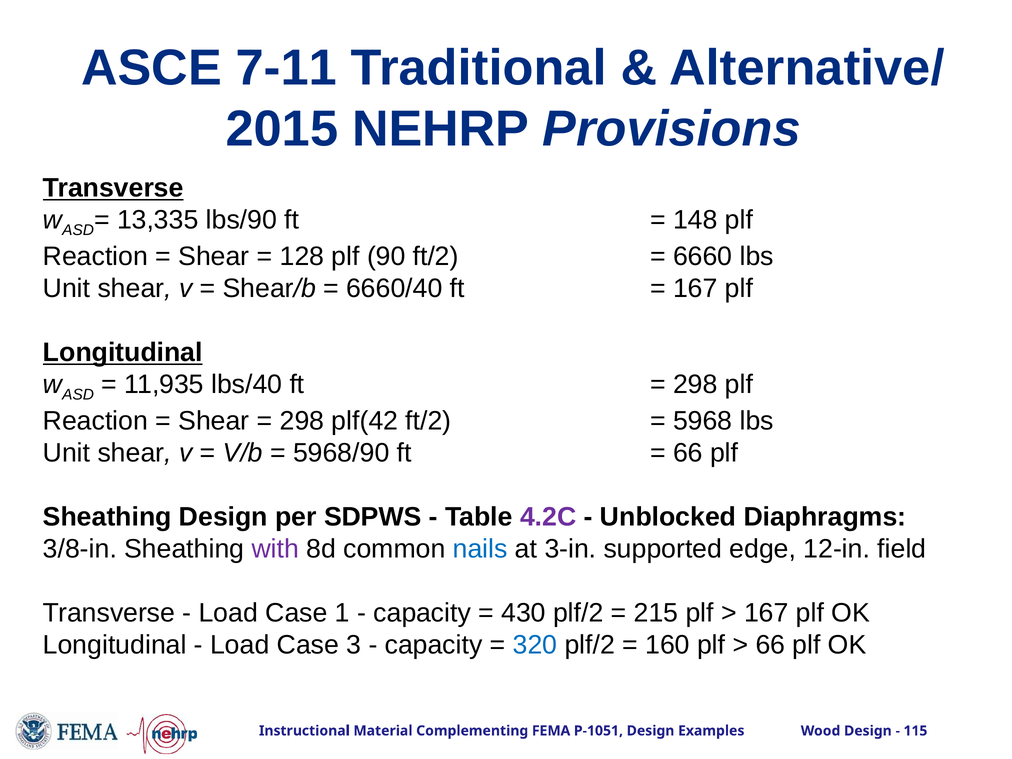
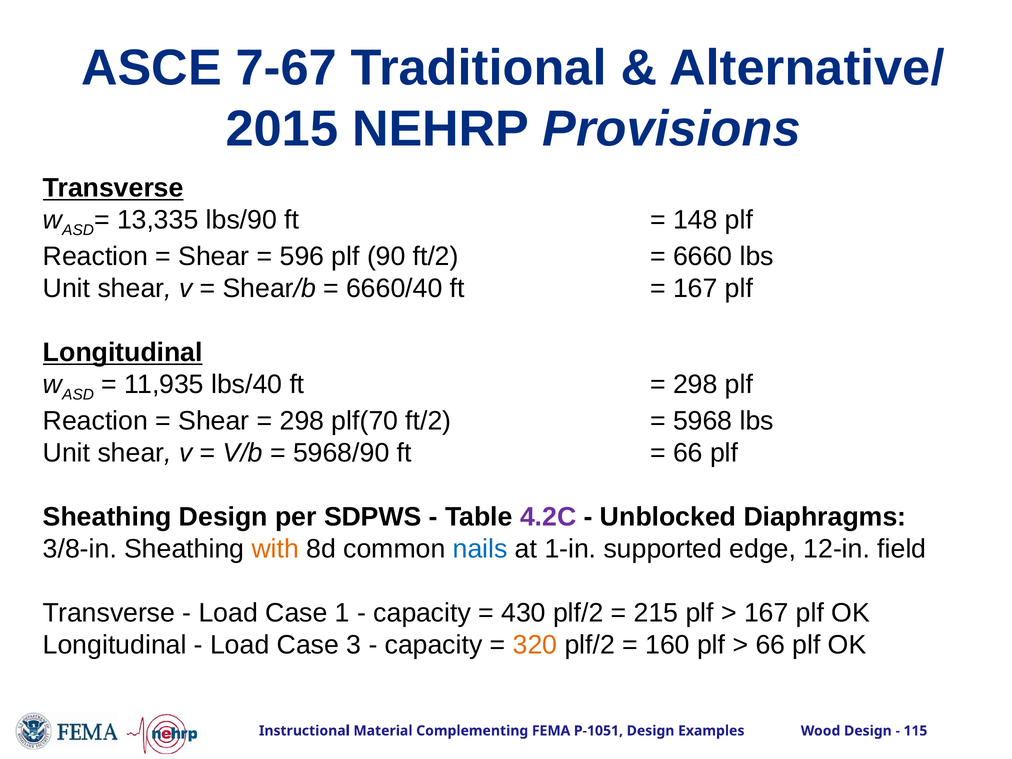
7-11: 7-11 -> 7-67
128: 128 -> 596
plf(42: plf(42 -> plf(70
with colour: purple -> orange
3-in: 3-in -> 1-in
320 colour: blue -> orange
